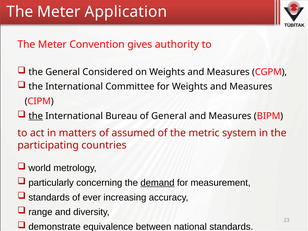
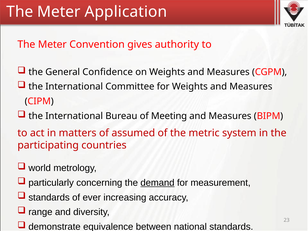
Considered: Considered -> Confidence
the at (36, 116) underline: present -> none
of General: General -> Meeting
